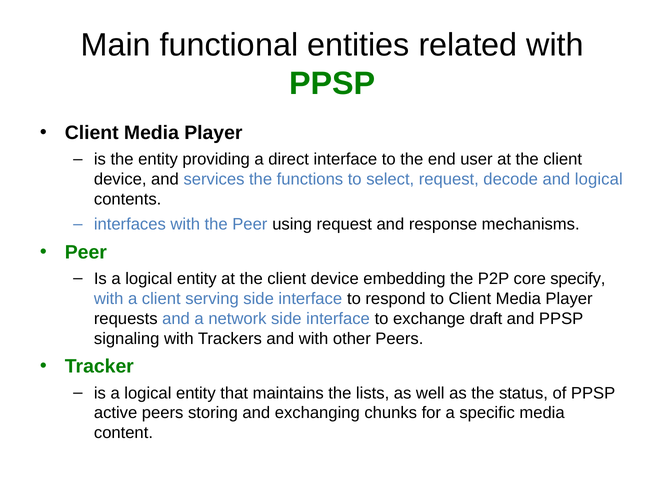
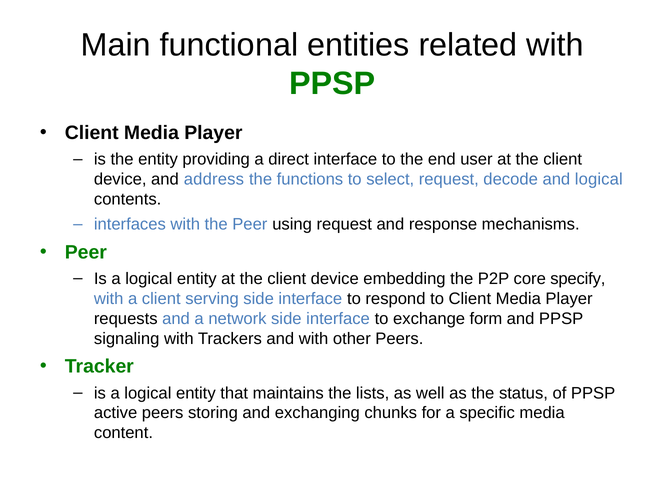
services: services -> address
draft: draft -> form
